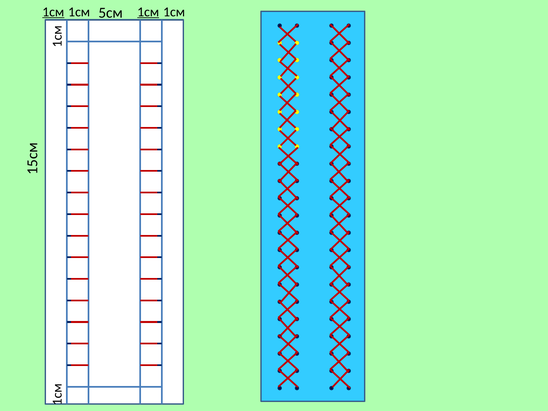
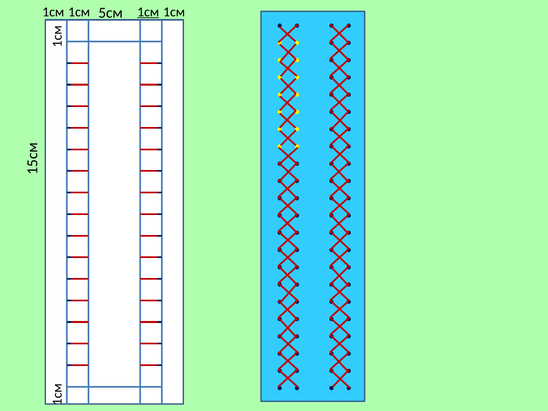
1см at (53, 12) underline: present -> none
